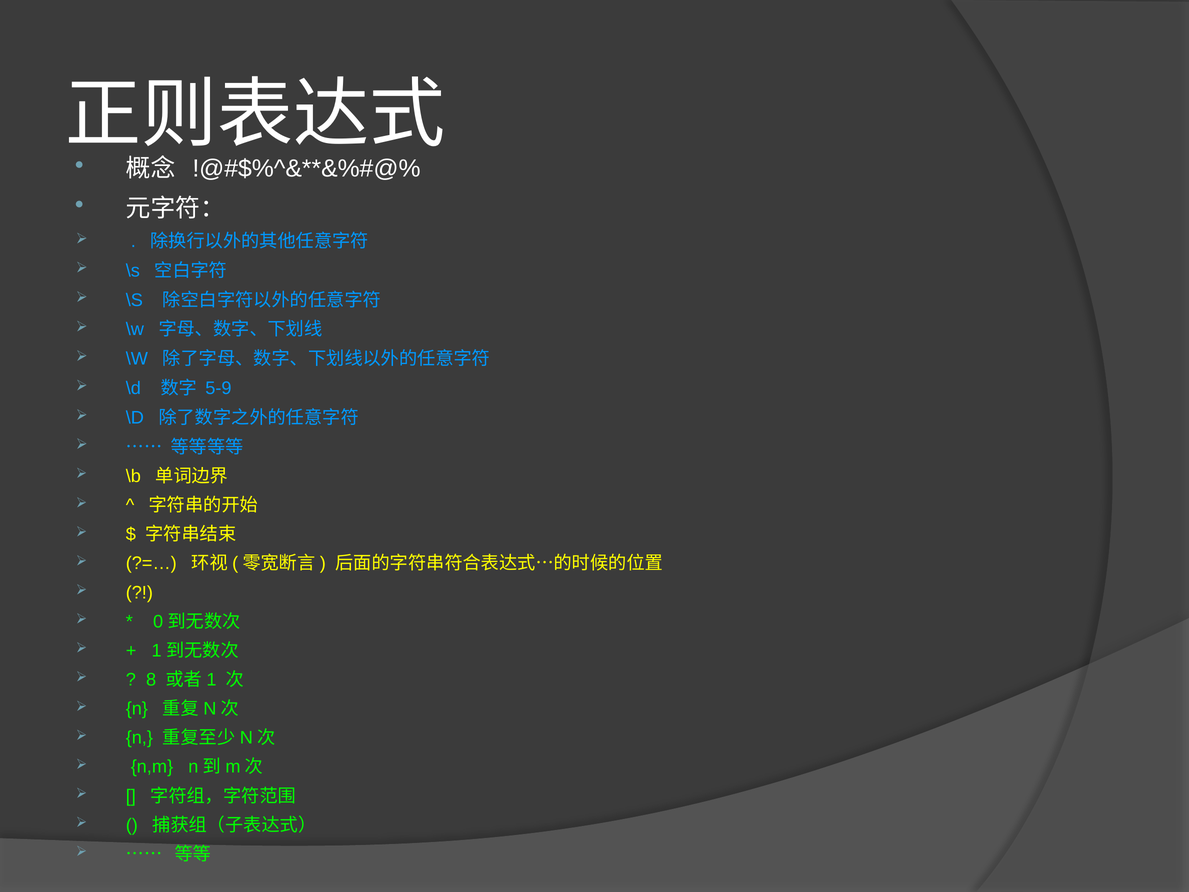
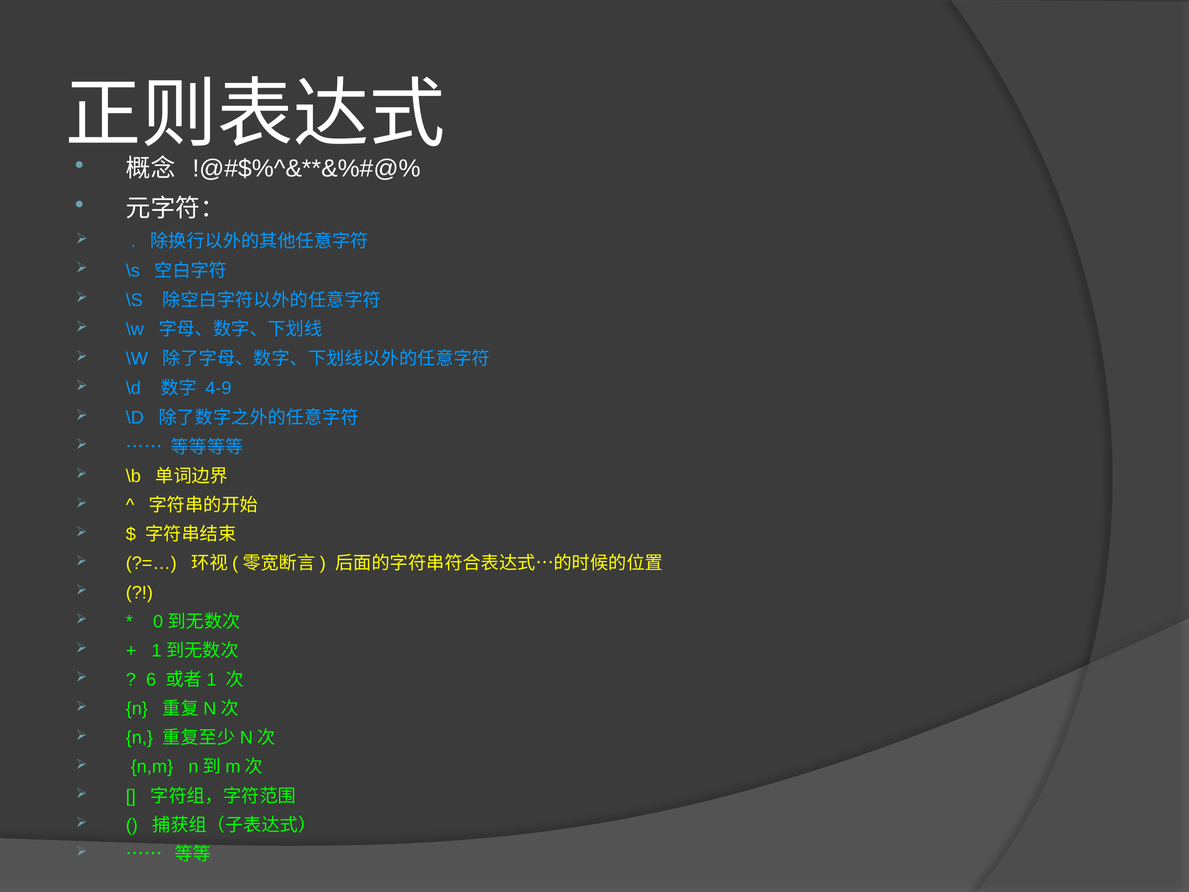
5-9: 5-9 -> 4-9
8: 8 -> 6
